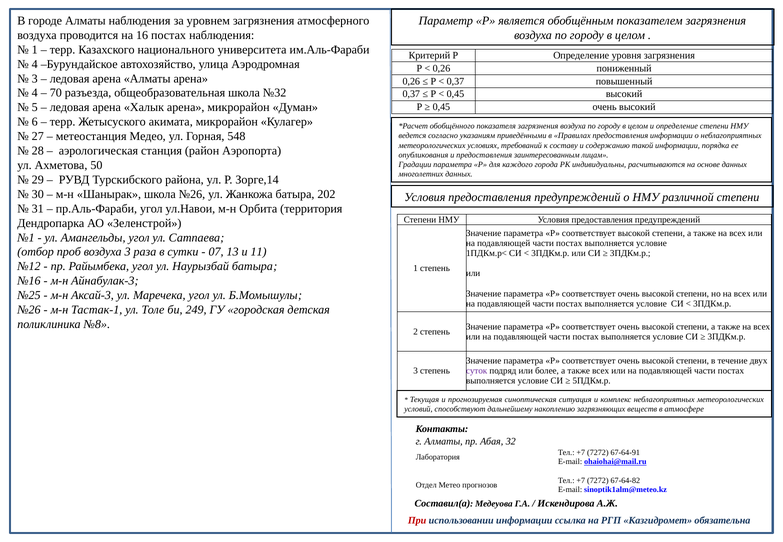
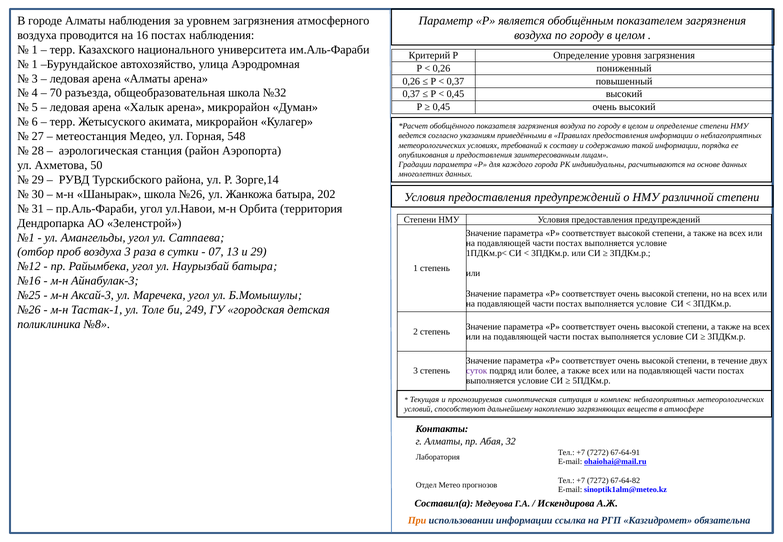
4 at (35, 64): 4 -> 1
и 11: 11 -> 29
При colour: red -> orange
